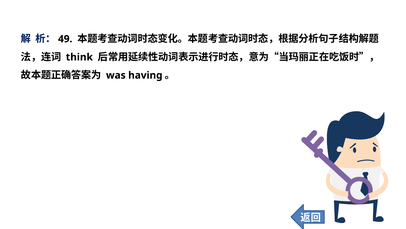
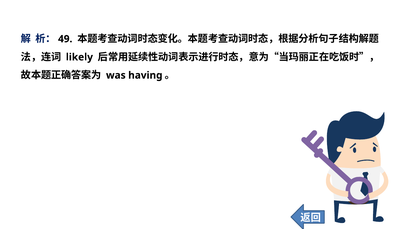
think: think -> likely
